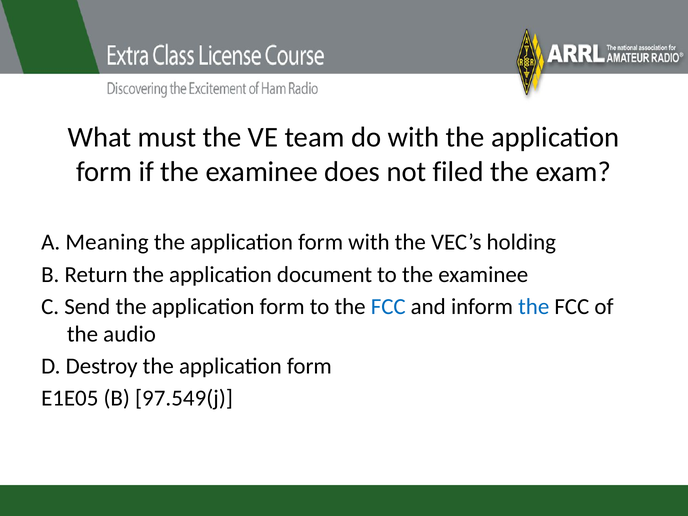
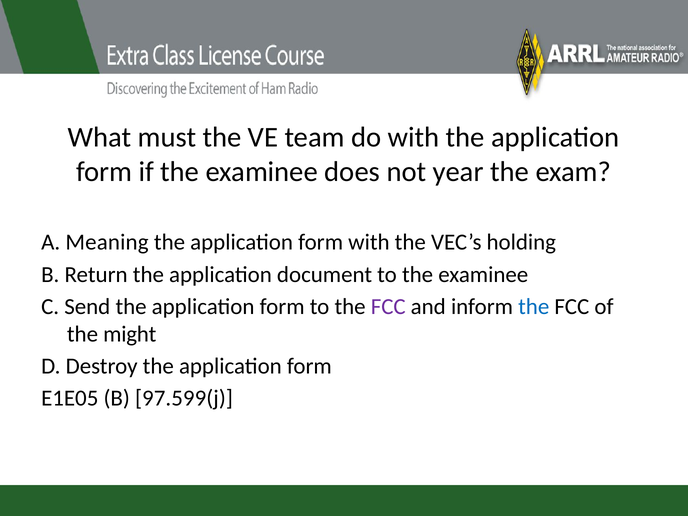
filed: filed -> year
FCC at (388, 307) colour: blue -> purple
audio: audio -> might
97.549(j: 97.549(j -> 97.599(j
